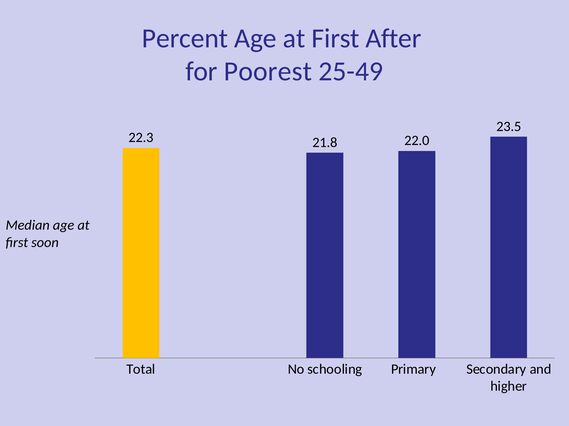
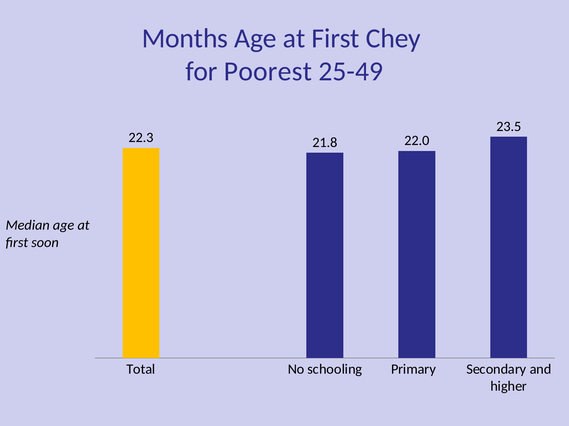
Percent: Percent -> Months
After: After -> Chey
